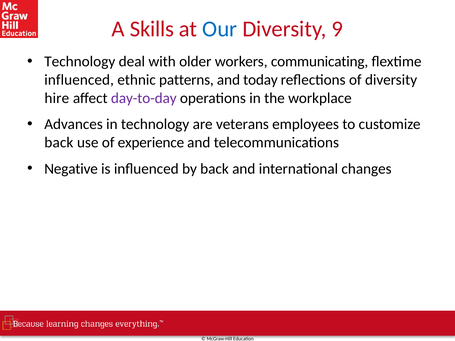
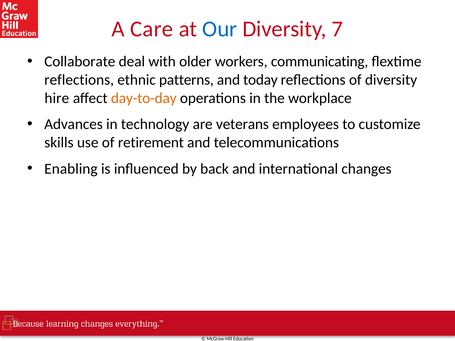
Skills: Skills -> Care
9: 9 -> 7
Technology at (80, 62): Technology -> Collaborate
influenced at (79, 80): influenced -> reflections
day-to-day colour: purple -> orange
back at (59, 143): back -> skills
experience: experience -> retirement
Negative: Negative -> Enabling
